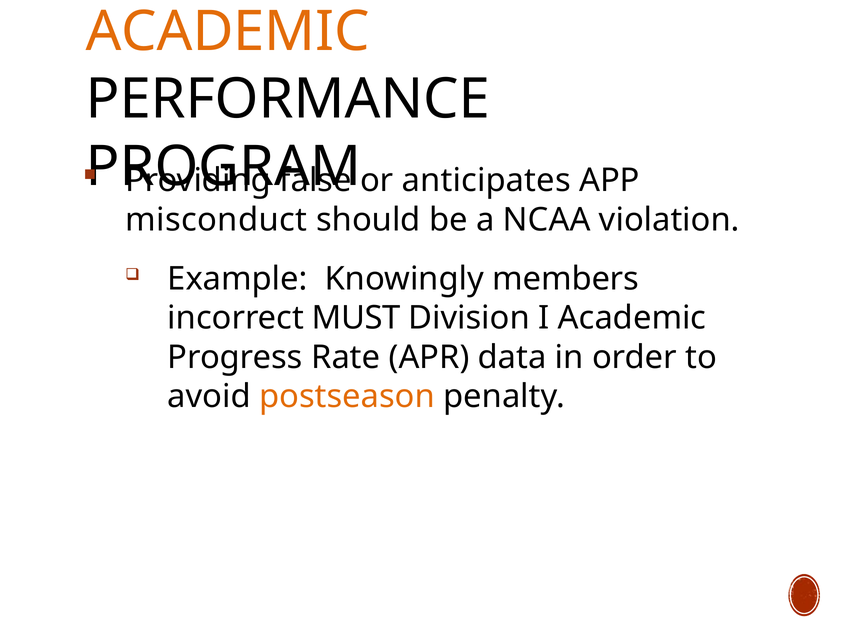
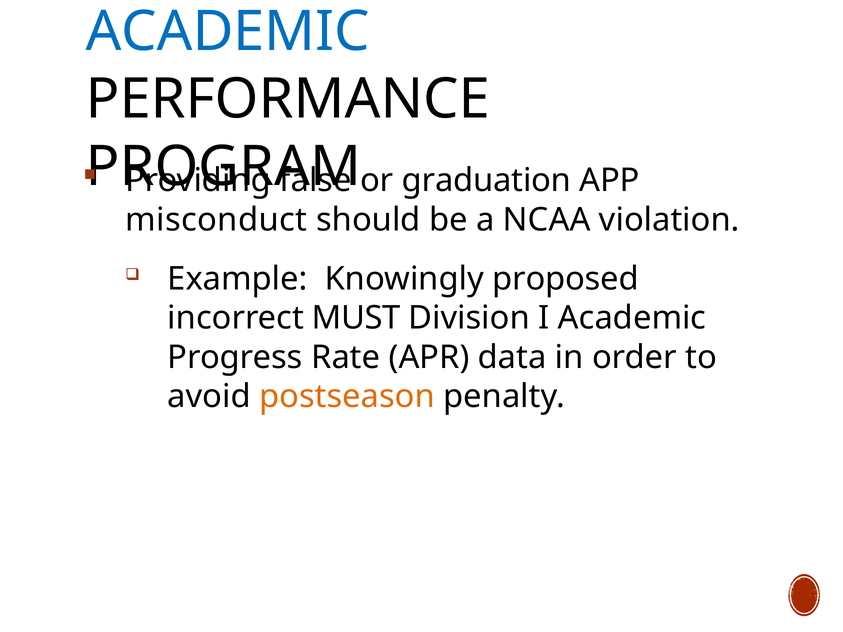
ACADEMIC at (228, 32) colour: orange -> blue
anticipates: anticipates -> graduation
members: members -> proposed
